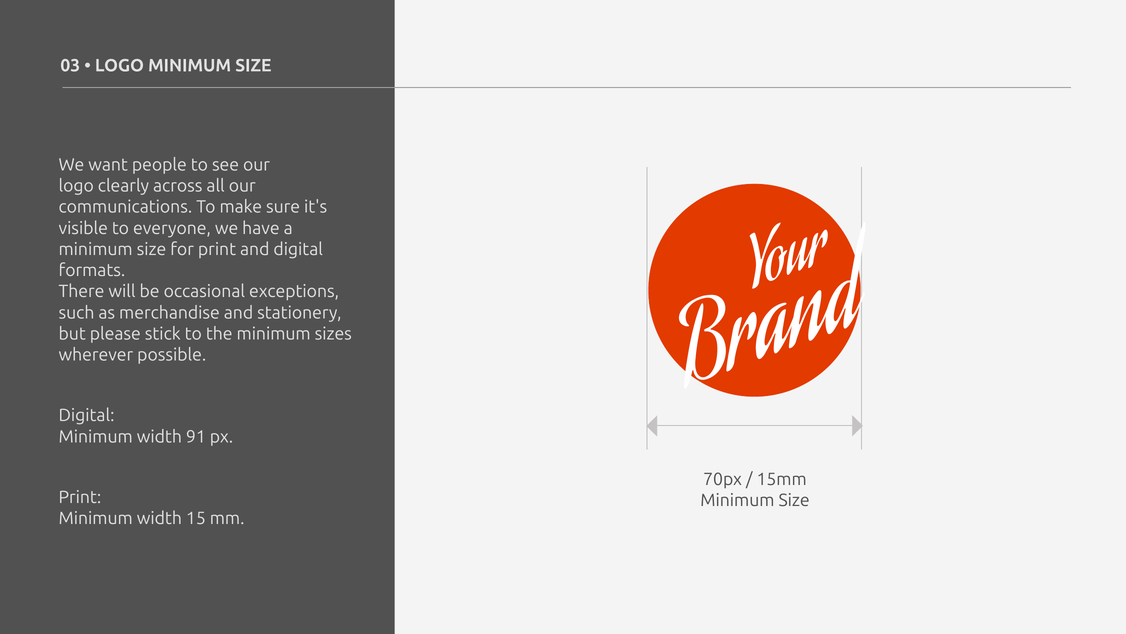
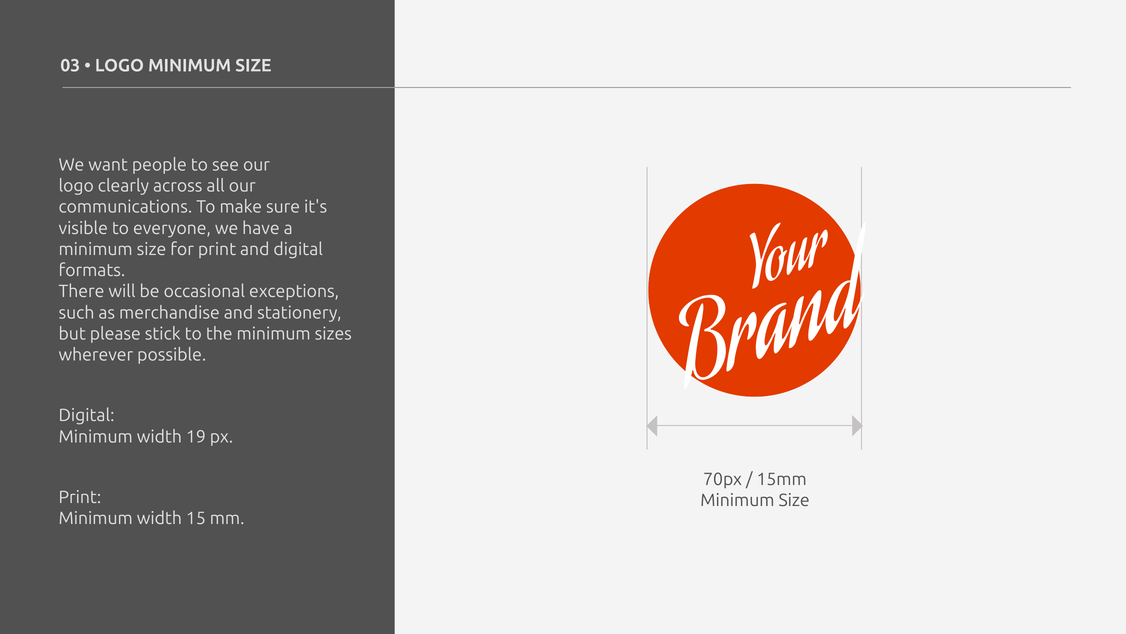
91: 91 -> 19
